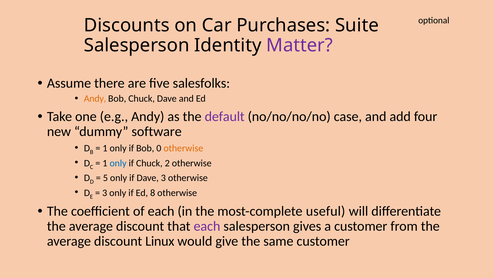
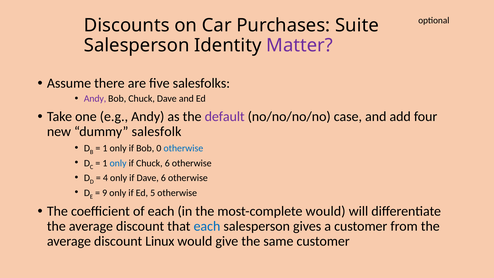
Andy at (95, 99) colour: orange -> purple
software: software -> salesfolk
otherwise at (183, 148) colour: orange -> blue
Chuck 2: 2 -> 6
5: 5 -> 4
Dave 3: 3 -> 6
3 at (105, 193): 3 -> 9
8: 8 -> 5
most-complete useful: useful -> would
each at (207, 226) colour: purple -> blue
